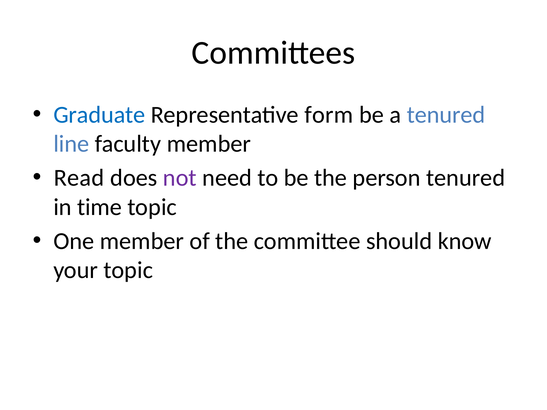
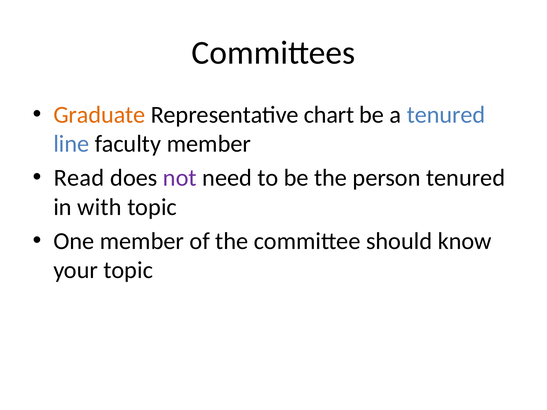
Graduate colour: blue -> orange
form: form -> chart
time: time -> with
